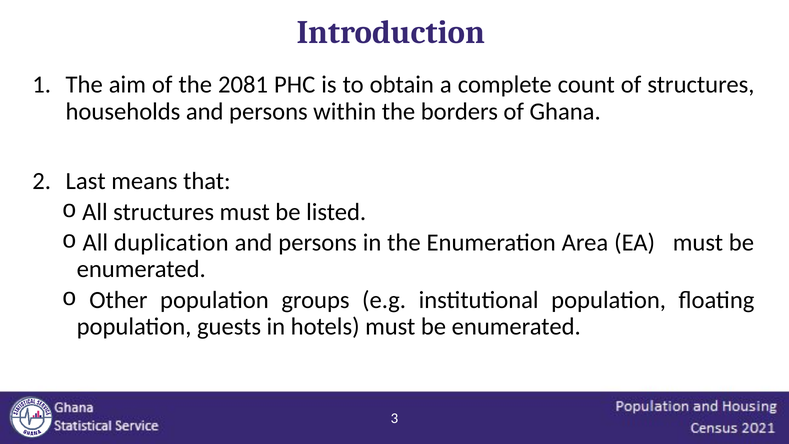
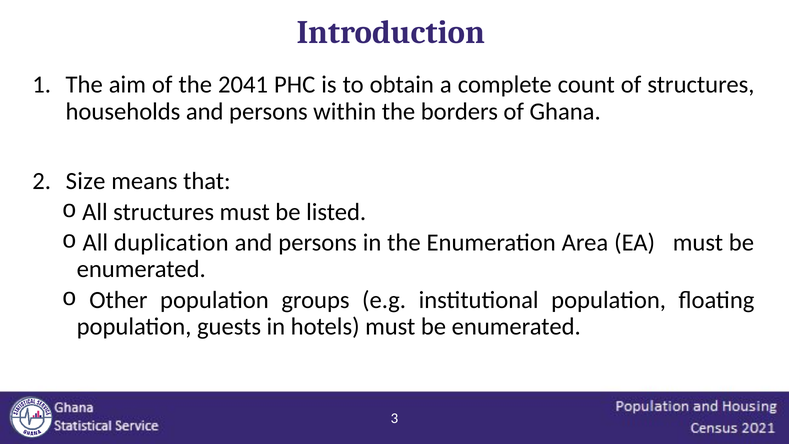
2081: 2081 -> 2041
Last: Last -> Size
